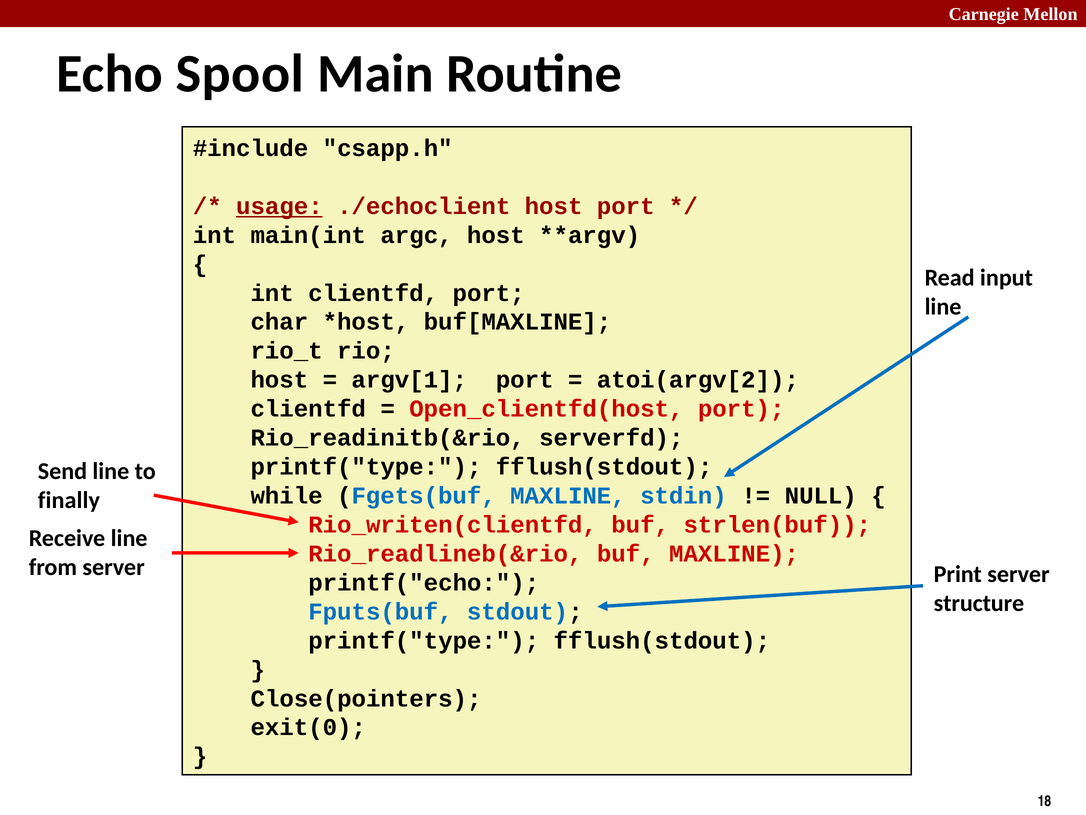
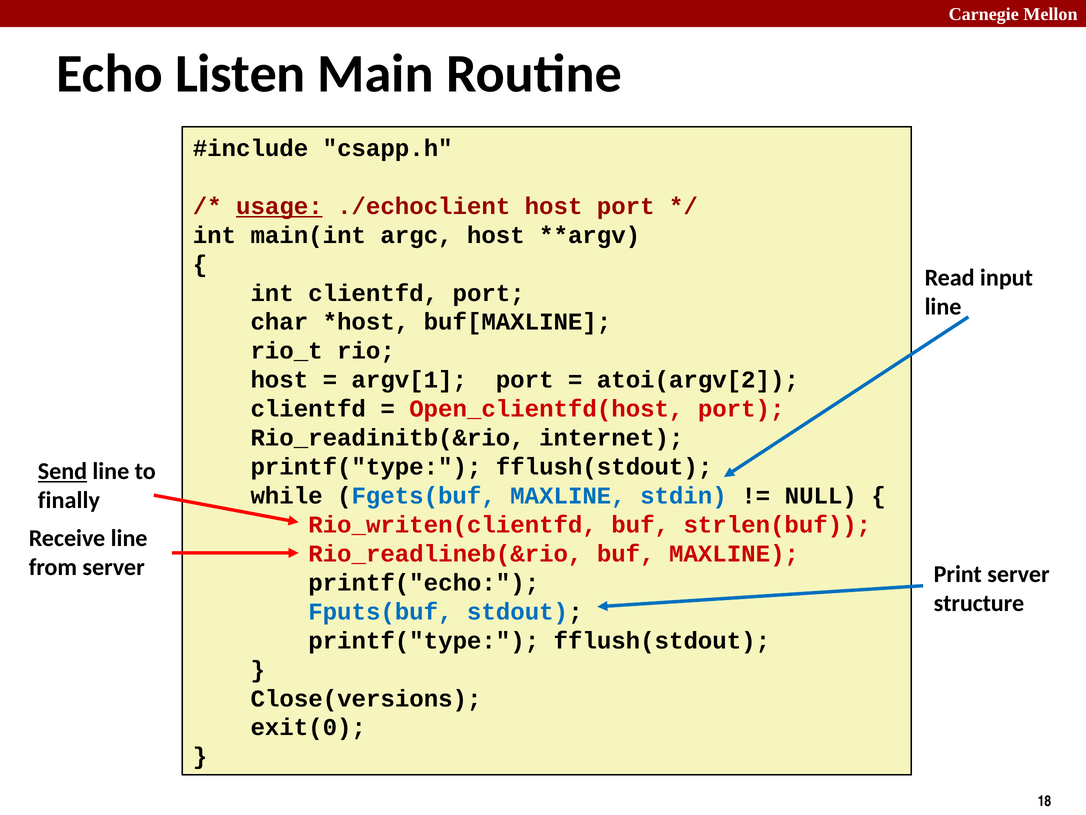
Spool: Spool -> Listen
serverfd: serverfd -> internet
Send underline: none -> present
Close(pointers: Close(pointers -> Close(versions
